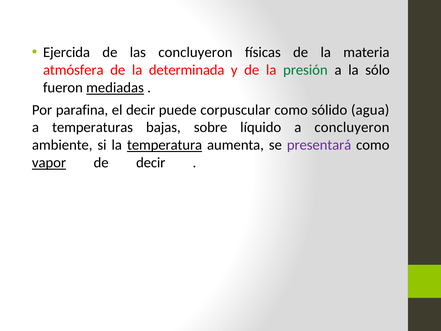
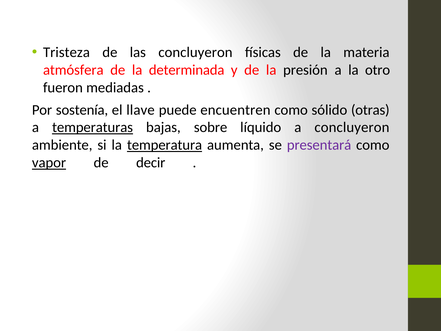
Ejercida: Ejercida -> Tristeza
presión colour: green -> black
sólo: sólo -> otro
mediadas underline: present -> none
parafina: parafina -> sostenía
el decir: decir -> llave
corpuscular: corpuscular -> encuentren
agua: agua -> otras
temperaturas underline: none -> present
